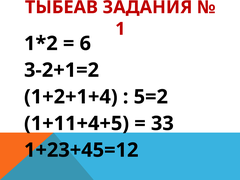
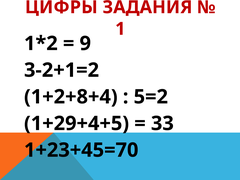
ТЫБЕАВ: ТЫБЕАВ -> ЦИФРЫ
6: 6 -> 9
1+2+1+4: 1+2+1+4 -> 1+2+8+4
1+11+4+5: 1+11+4+5 -> 1+29+4+5
1+23+45=12: 1+23+45=12 -> 1+23+45=70
